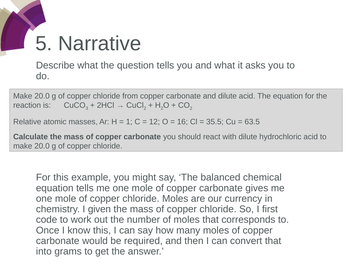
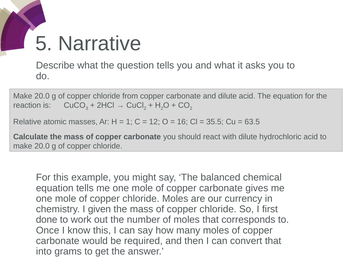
code: code -> done
